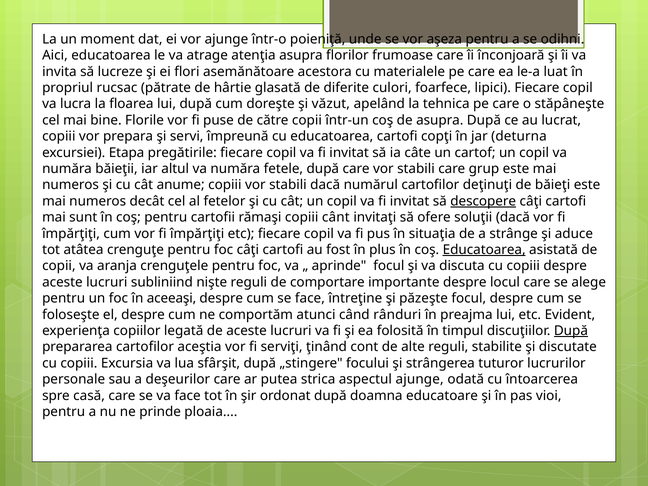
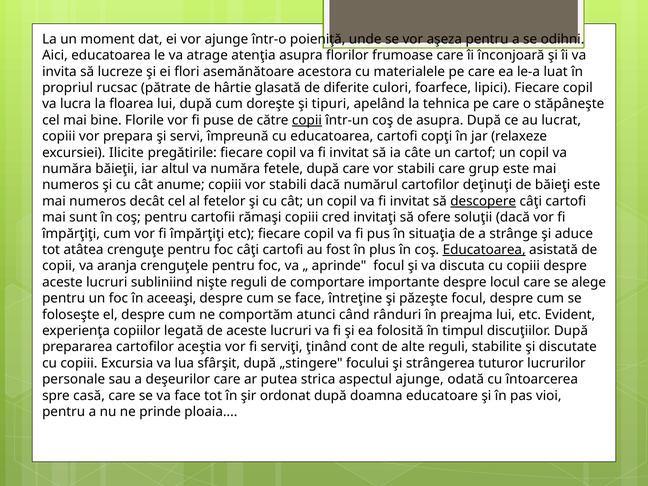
văzut: văzut -> tipuri
copii at (307, 120) underline: none -> present
deturna: deturna -> relaxeze
Etapa: Etapa -> Ilicite
cânt: cânt -> cred
După at (571, 331) underline: present -> none
